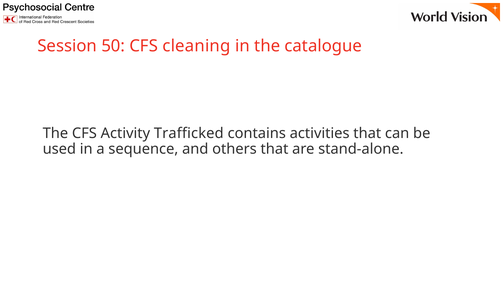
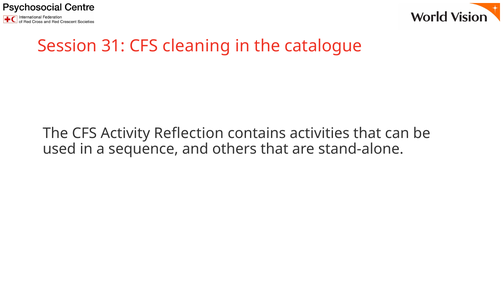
50: 50 -> 31
Trafficked: Trafficked -> Reflection
